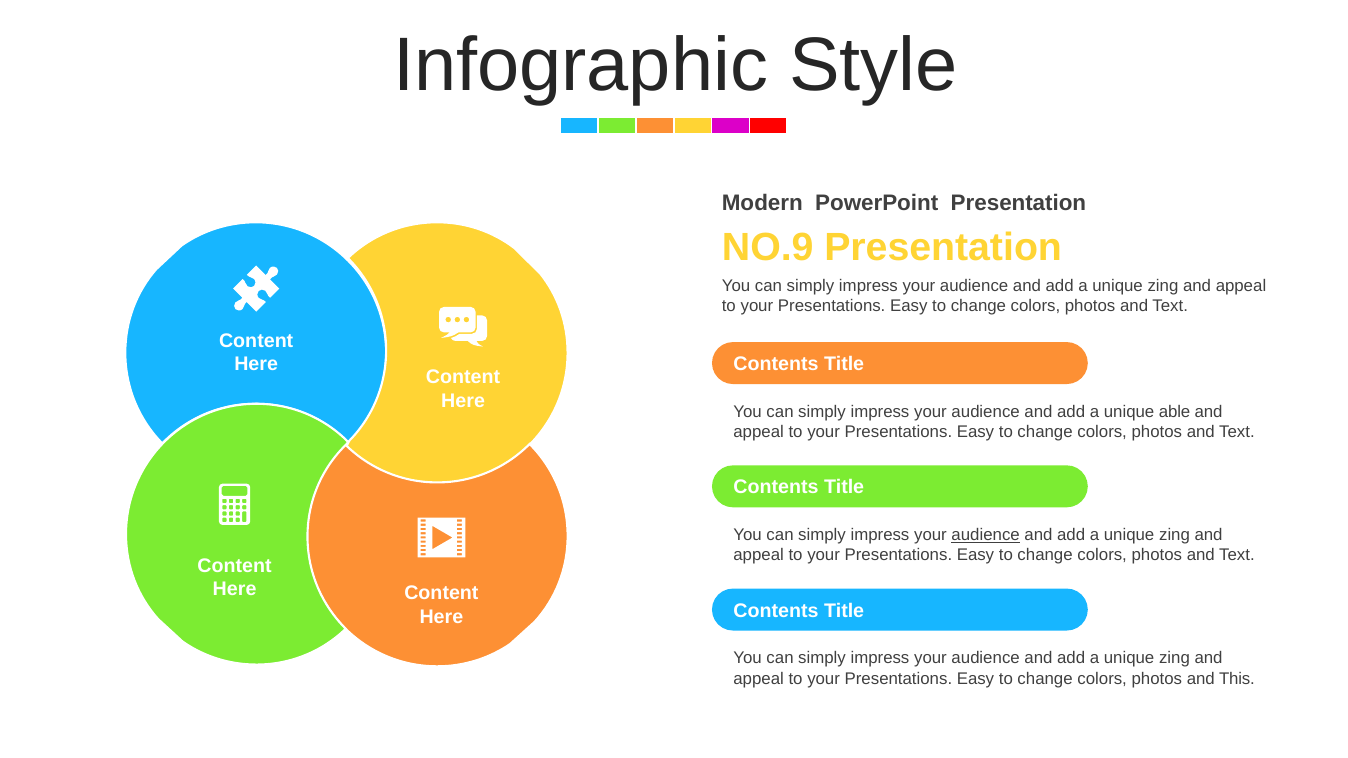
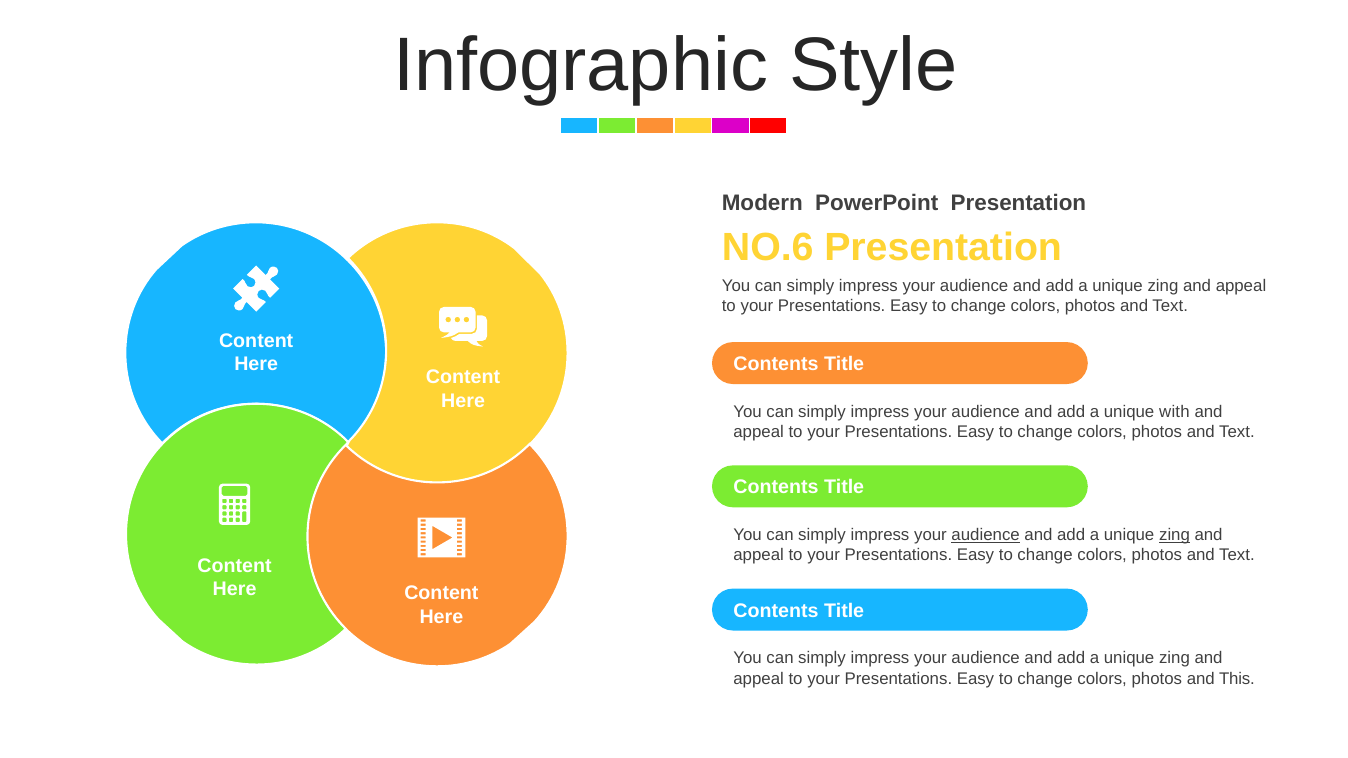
NO.9: NO.9 -> NO.6
able: able -> with
zing at (1175, 535) underline: none -> present
